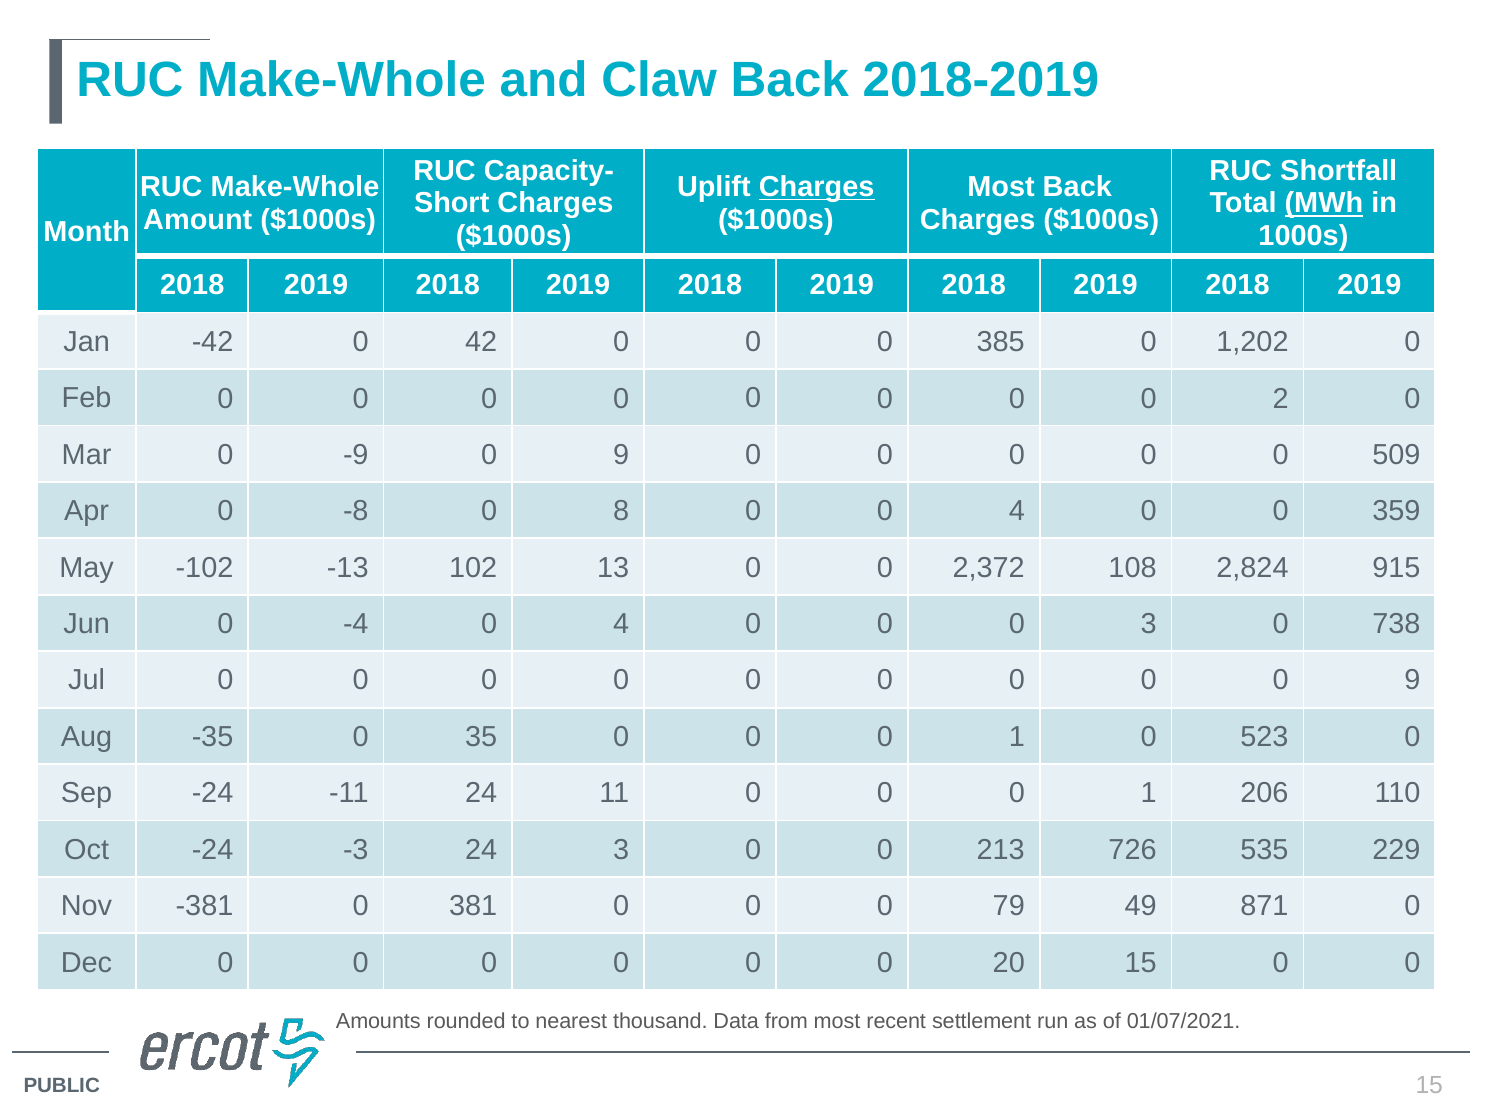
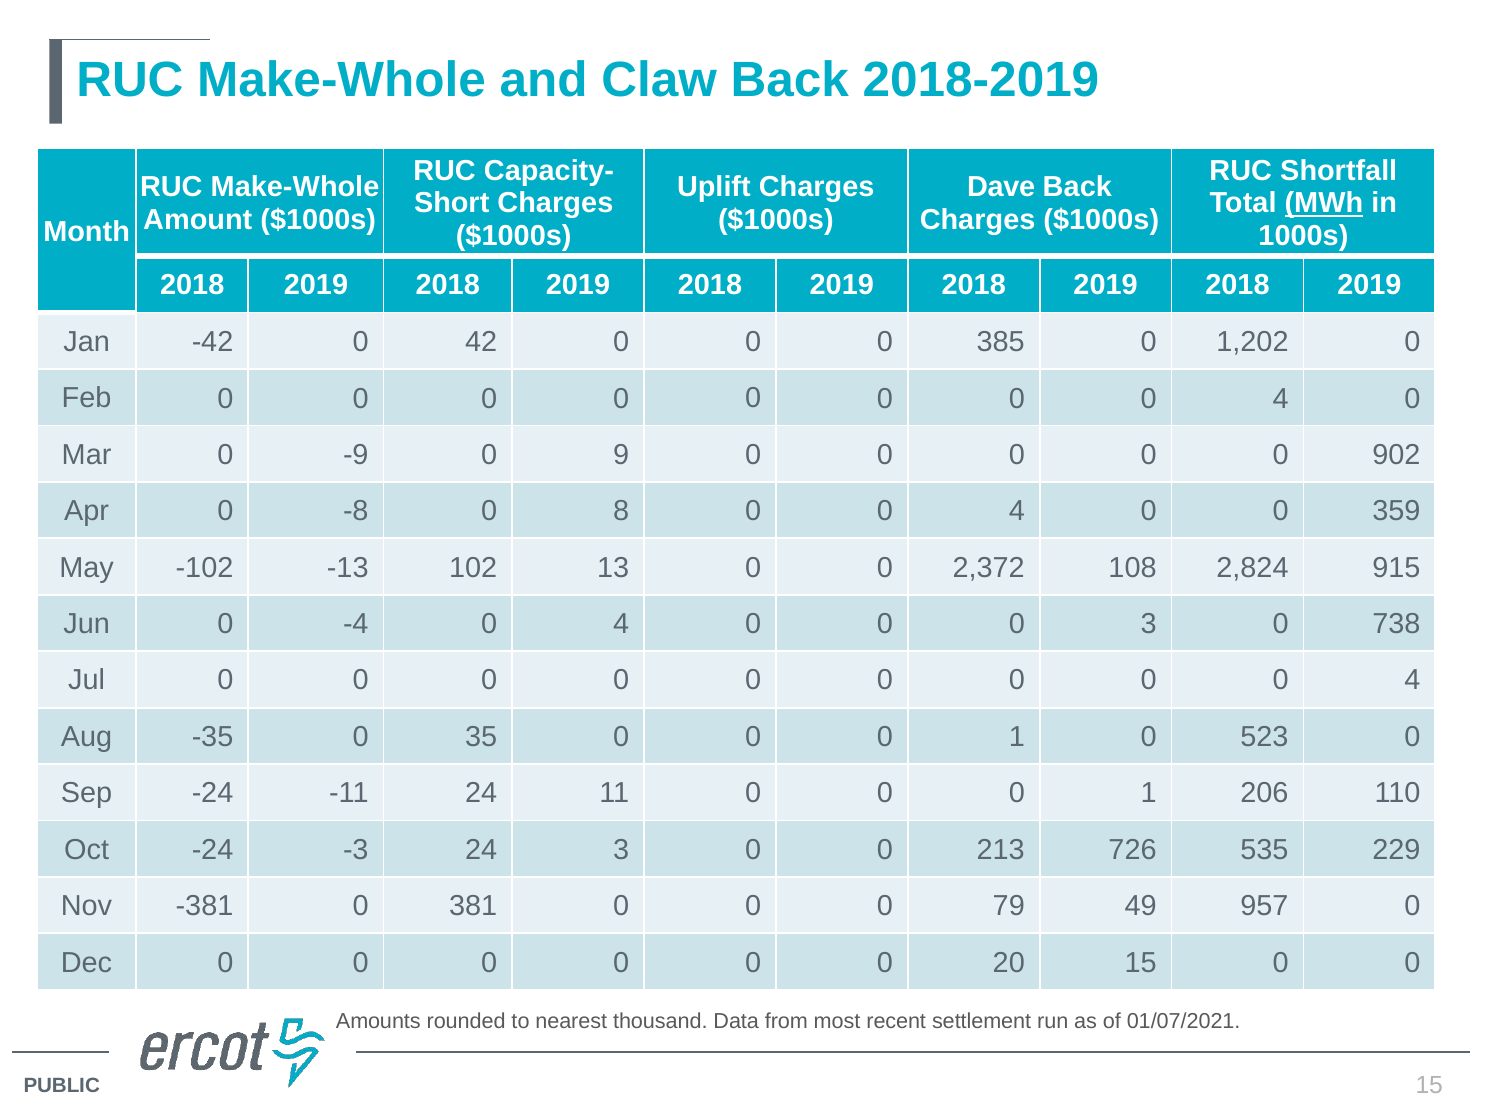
Charges at (817, 187) underline: present -> none
Most at (1001, 187): Most -> Dave
2 at (1281, 398): 2 -> 4
509: 509 -> 902
9 at (1413, 680): 9 -> 4
871: 871 -> 957
